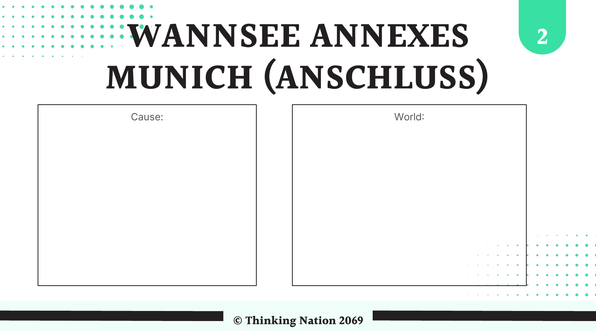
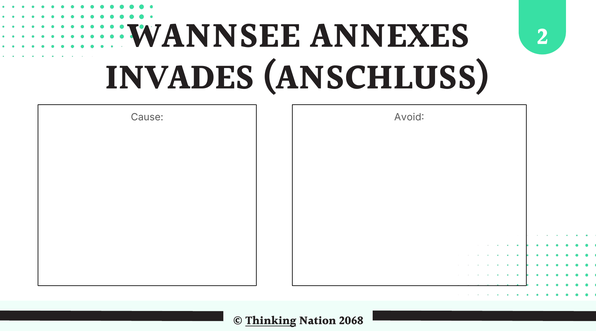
MUNICH: MUNICH -> INVADES
World: World -> Avoid
Thinking underline: none -> present
2069: 2069 -> 2068
